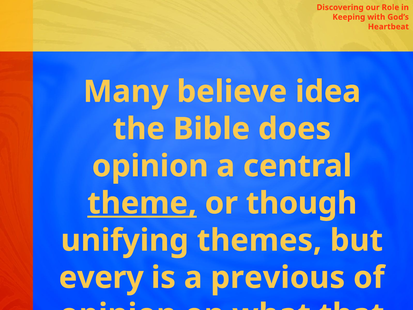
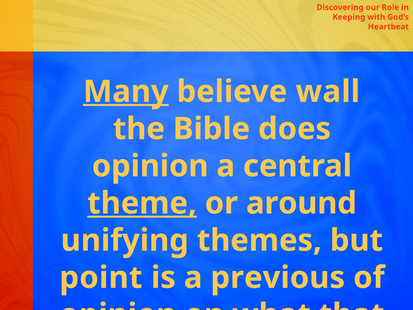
Many underline: none -> present
idea: idea -> wall
though: though -> around
every: every -> point
